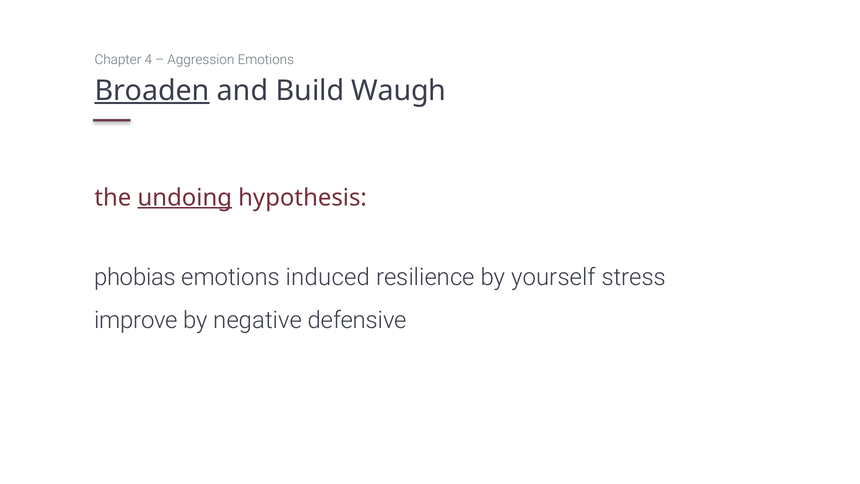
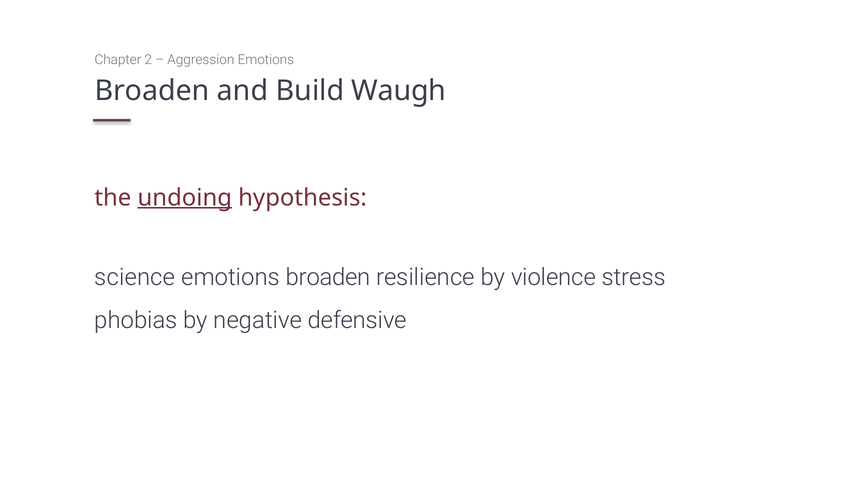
4: 4 -> 2
Broaden at (152, 91) underline: present -> none
phobias: phobias -> science
induced at (328, 277): induced -> broaden
yourself: yourself -> violence
improve: improve -> phobias
